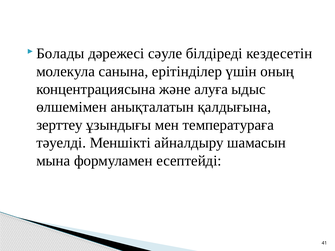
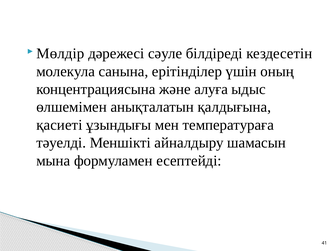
Болады: Болады -> Мөлдір
зерттеу: зерттеу -> қасиеті
